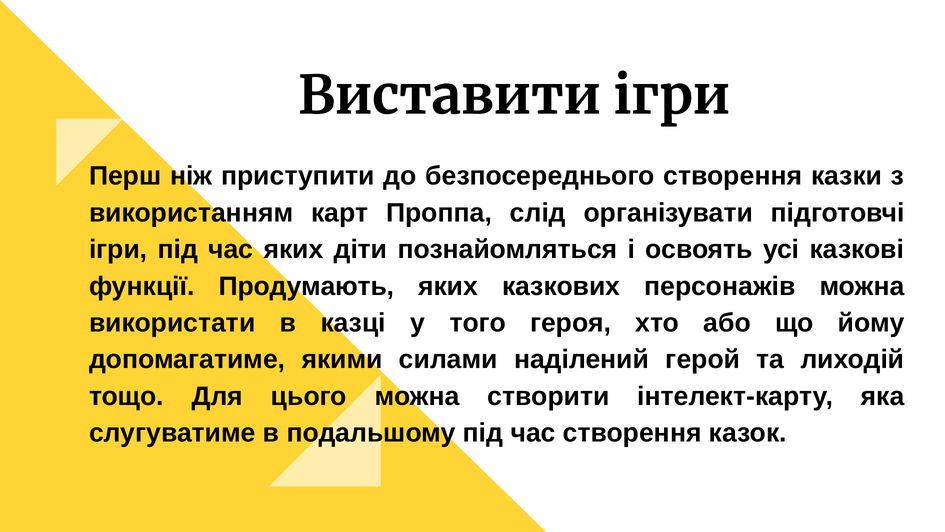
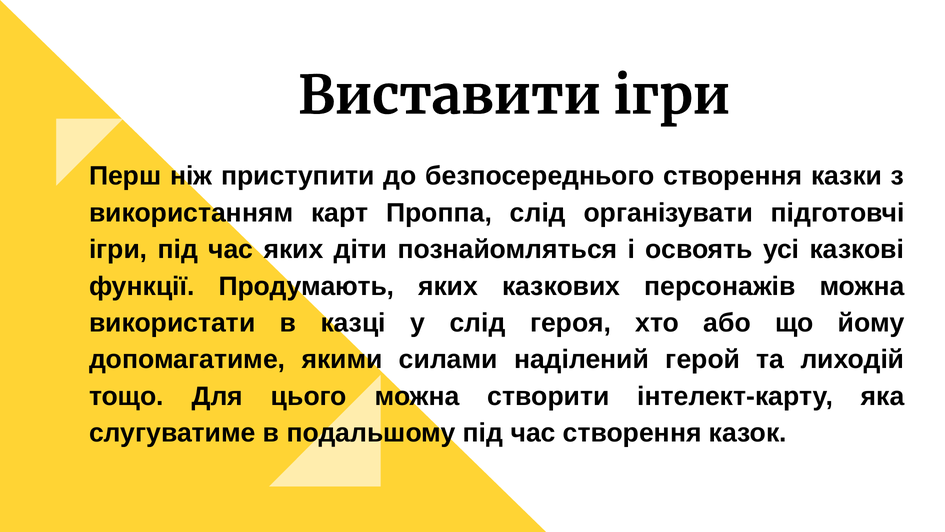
у того: того -> слід
